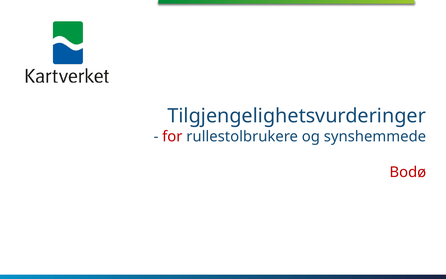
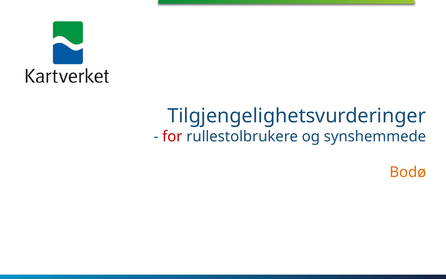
Bodø colour: red -> orange
